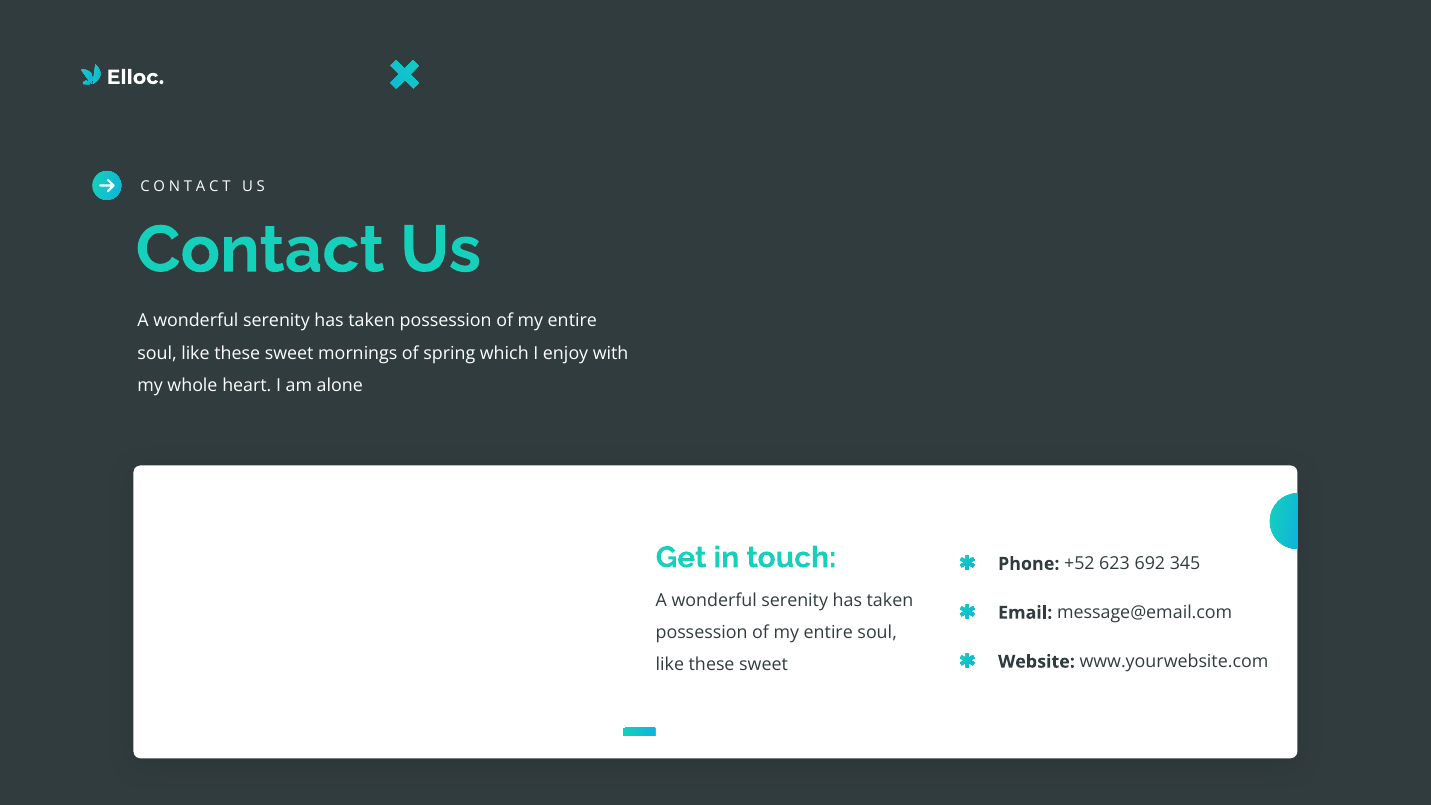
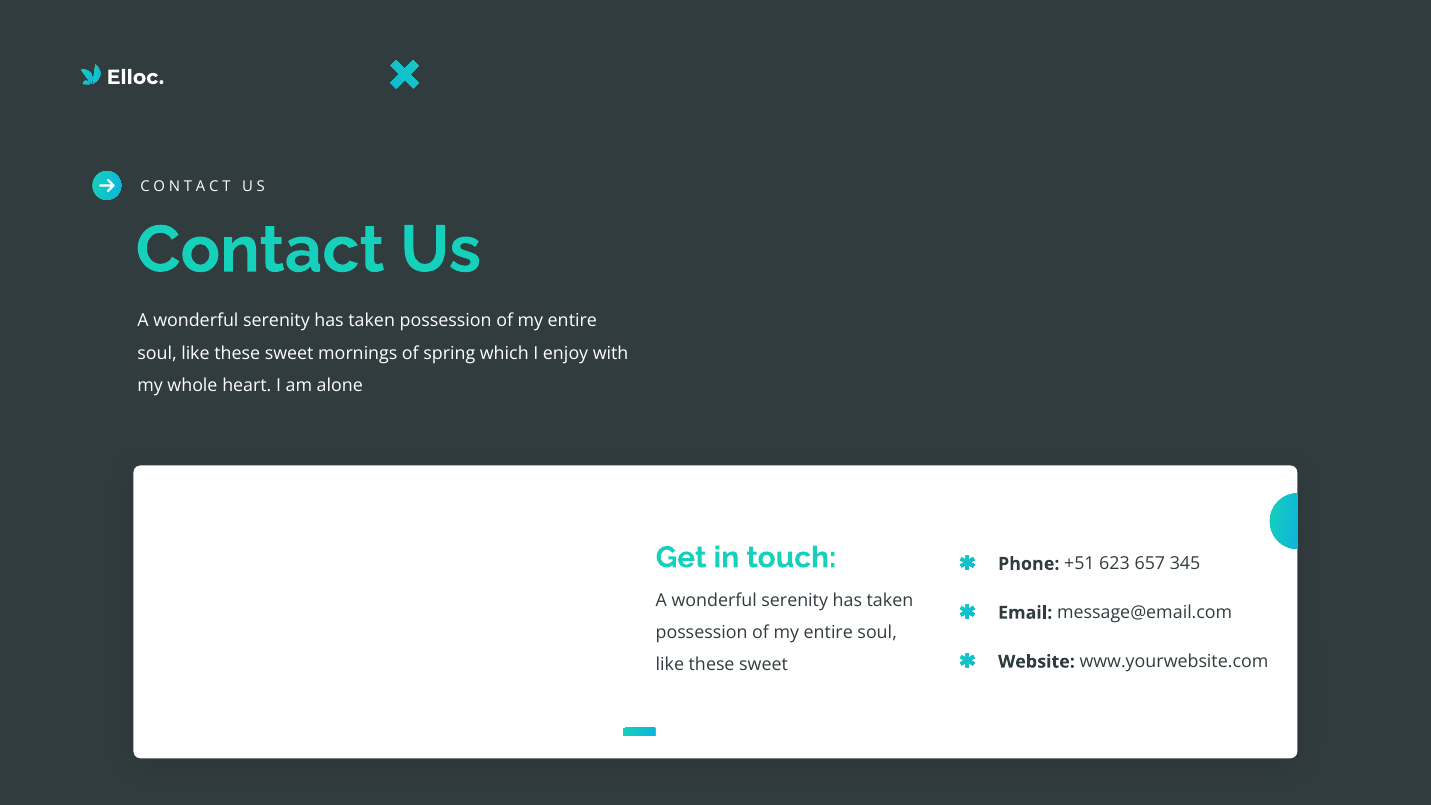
+52: +52 -> +51
692: 692 -> 657
